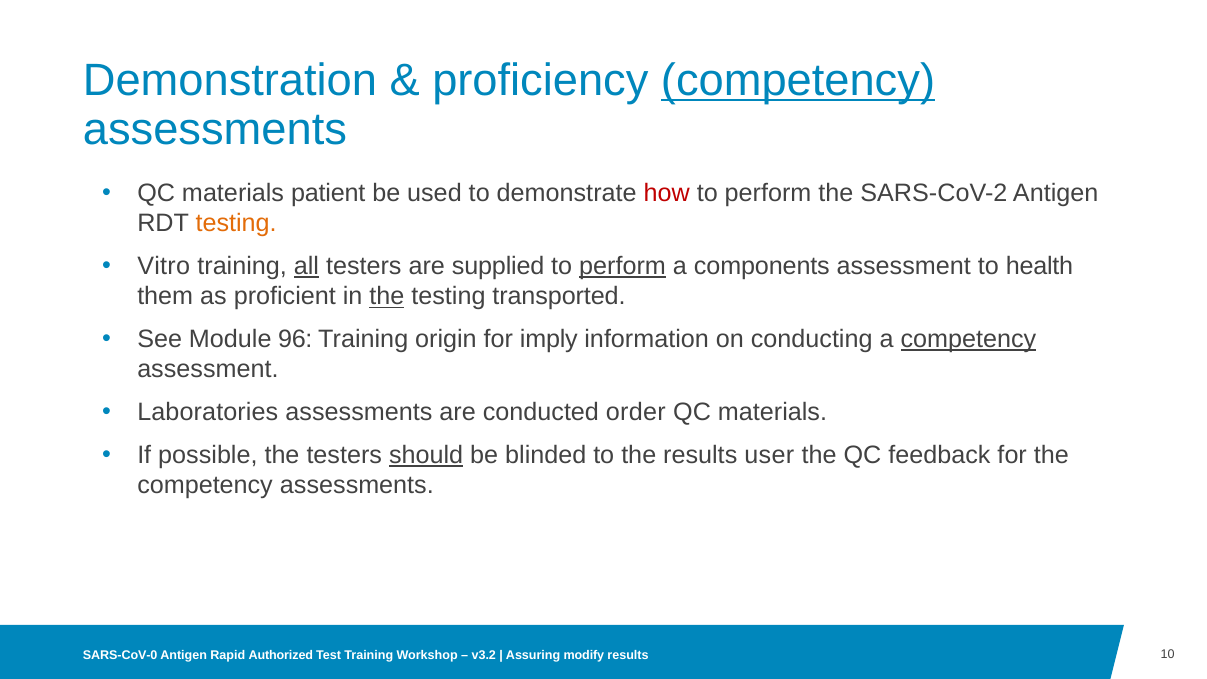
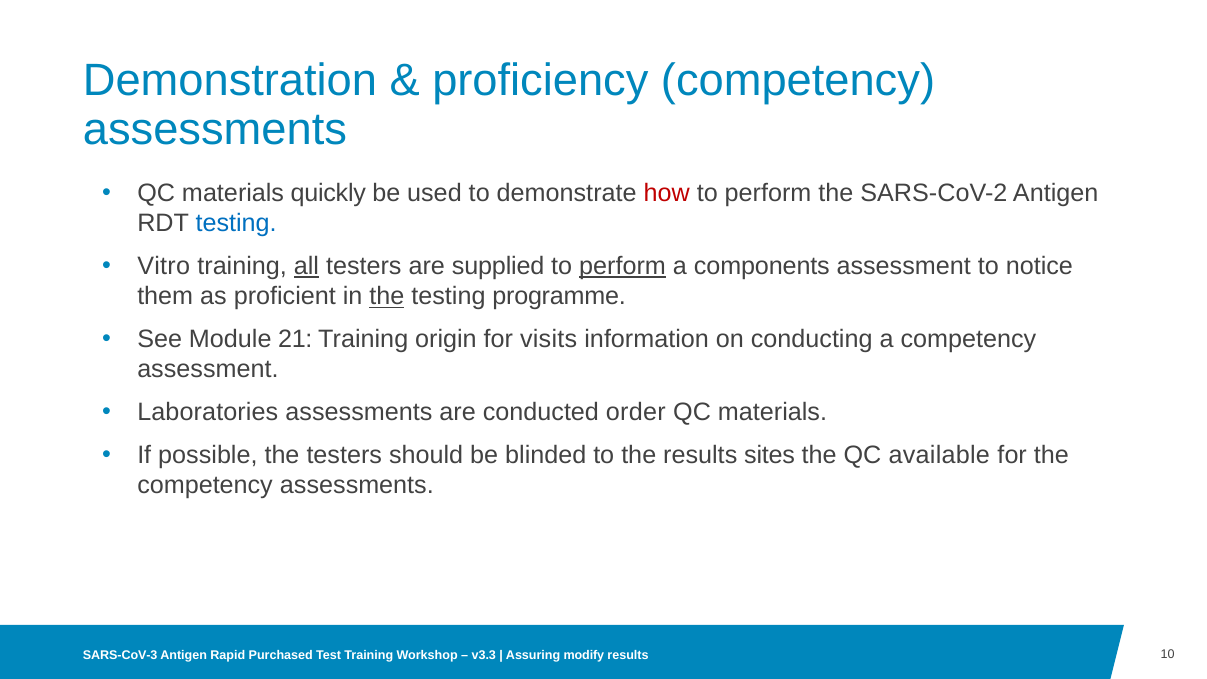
competency at (798, 80) underline: present -> none
patient: patient -> quickly
testing at (236, 224) colour: orange -> blue
health: health -> notice
transported: transported -> programme
96: 96 -> 21
imply: imply -> visits
competency at (968, 339) underline: present -> none
should underline: present -> none
user: user -> sites
feedback: feedback -> available
SARS-CoV-0: SARS-CoV-0 -> SARS-CoV-3
Authorized: Authorized -> Purchased
v3.2: v3.2 -> v3.3
